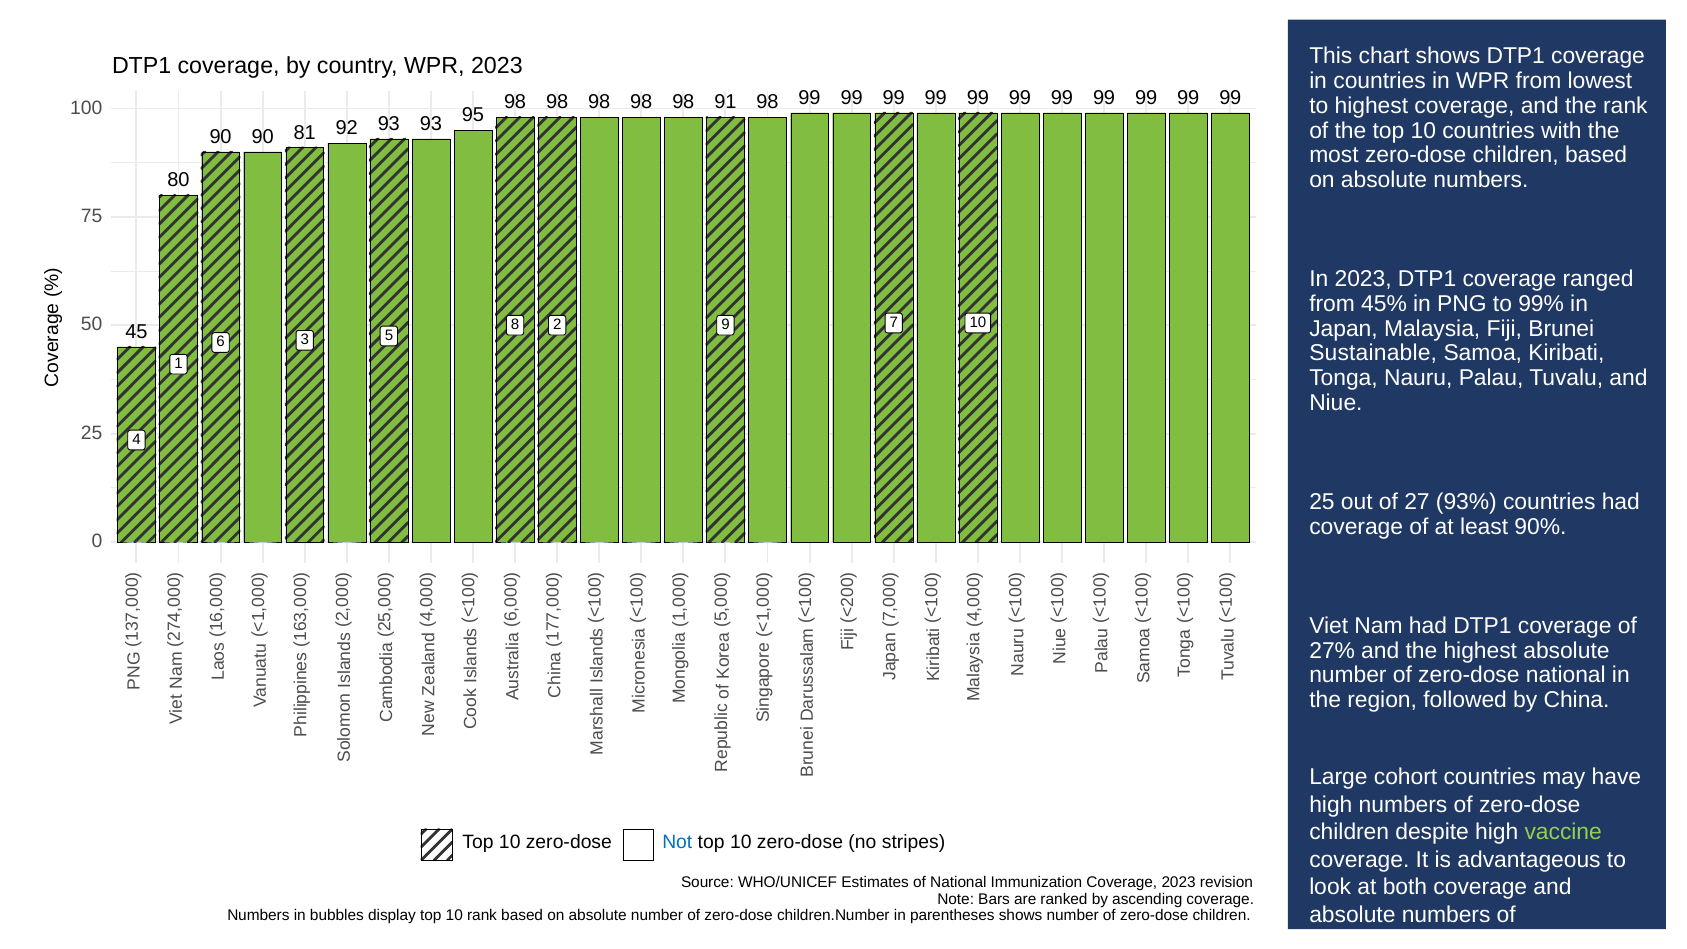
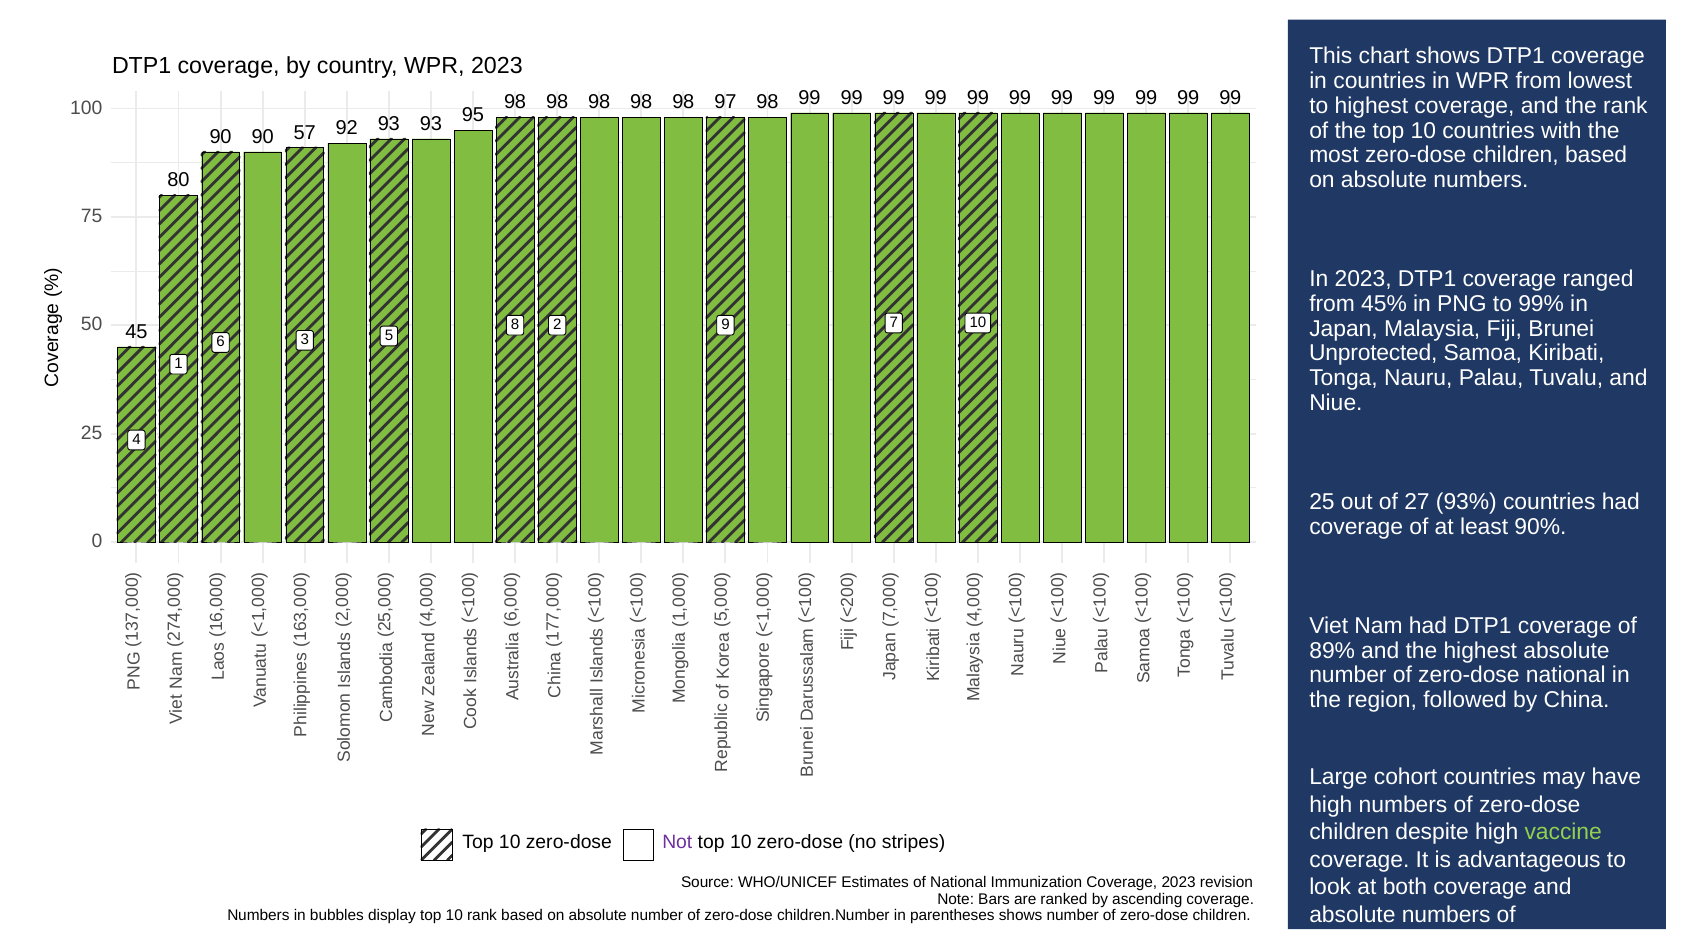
91: 91 -> 97
81: 81 -> 57
Sustainable: Sustainable -> Unprotected
27%: 27% -> 89%
Not at (677, 842) colour: blue -> purple
